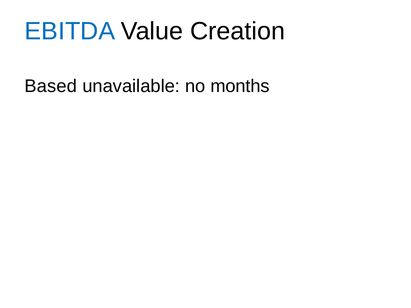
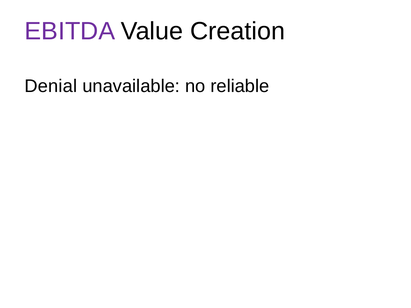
EBITDA colour: blue -> purple
Based: Based -> Denial
months: months -> reliable
